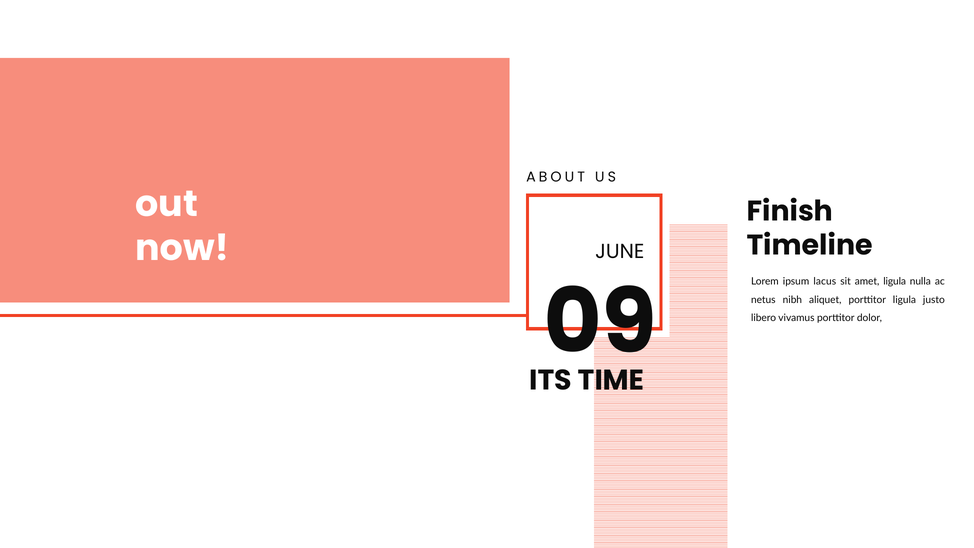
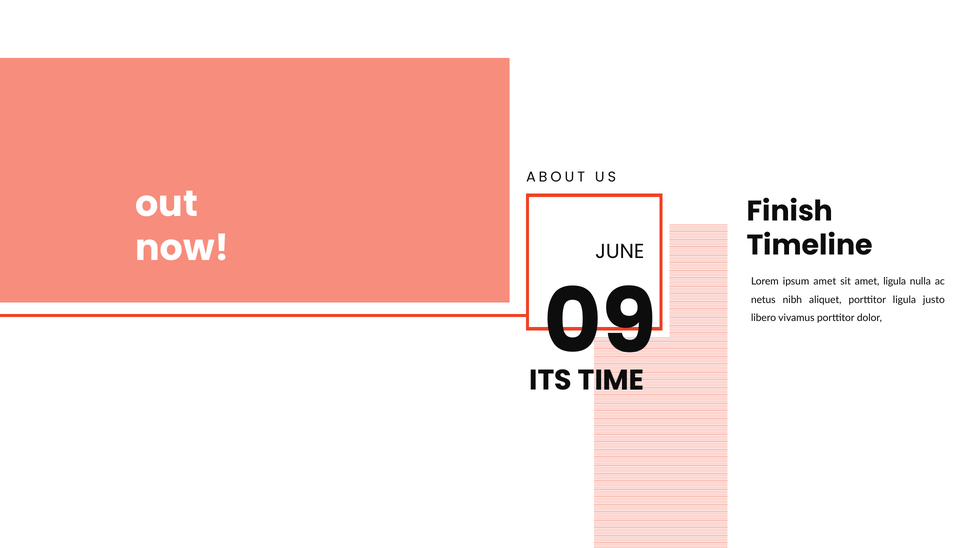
ipsum lacus: lacus -> amet
